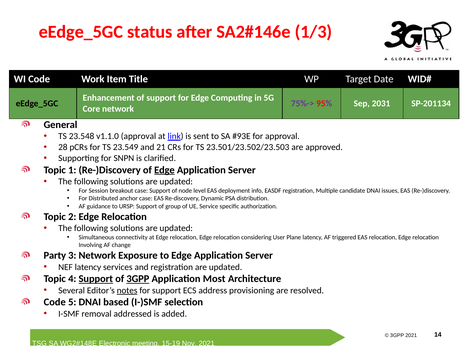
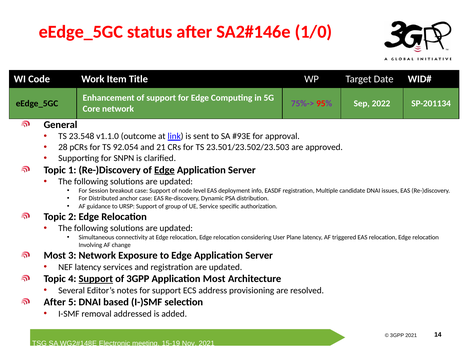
1/3: 1/3 -> 1/0
2031: 2031 -> 2022
v1.1.0 approval: approval -> outcome
23.549: 23.549 -> 92.054
Party at (55, 256): Party -> Most
3GPP at (138, 279) underline: present -> none
notes underline: present -> none
Code at (55, 302): Code -> After
